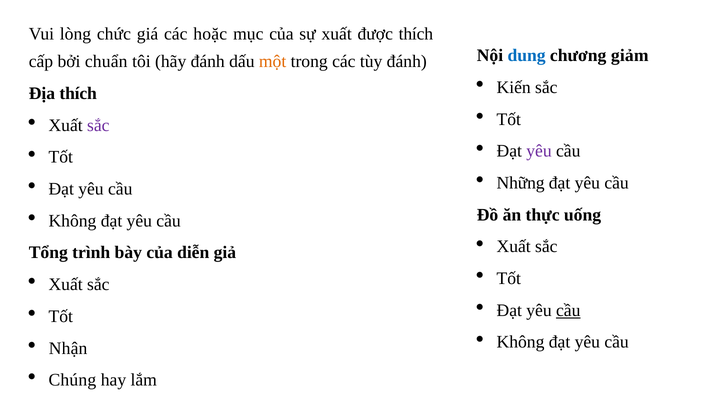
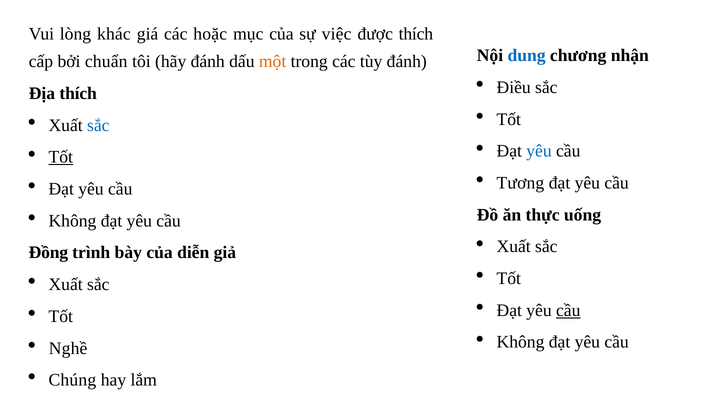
chức: chức -> khác
sự xuất: xuất -> việc
giảm: giảm -> nhận
Kiến: Kiến -> Điều
sắc at (98, 125) colour: purple -> blue
yêu at (539, 151) colour: purple -> blue
Tốt at (61, 157) underline: none -> present
Những: Những -> Tương
Tổng: Tổng -> Đồng
Nhận: Nhận -> Nghề
